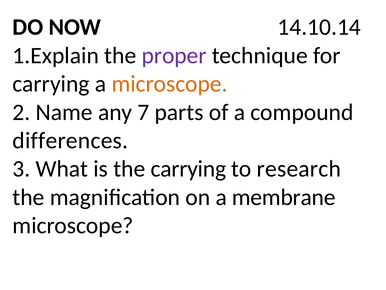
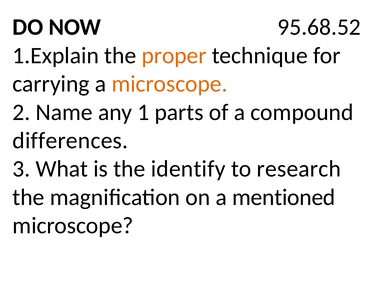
14.10.14: 14.10.14 -> 95.68.52
proper colour: purple -> orange
7: 7 -> 1
the carrying: carrying -> identify
membrane: membrane -> mentioned
